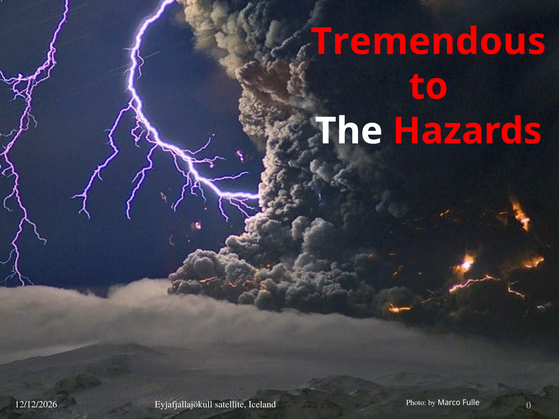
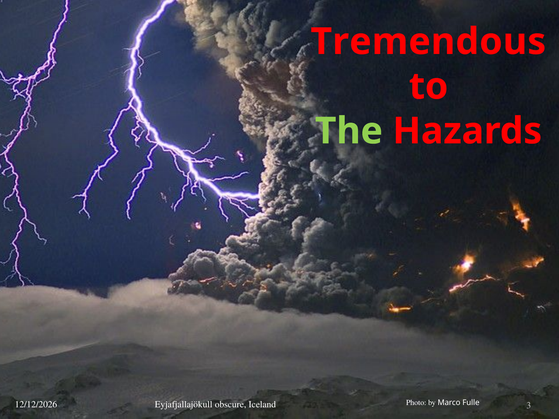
The colour: white -> light green
satellite: satellite -> obscure
0: 0 -> 3
